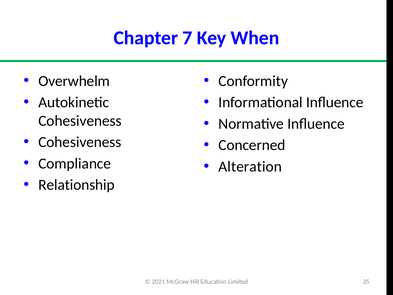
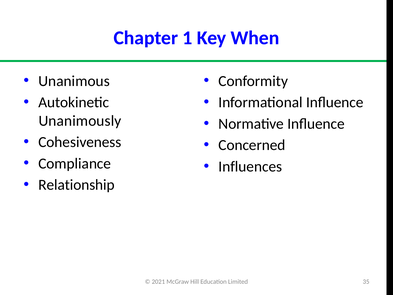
7: 7 -> 1
Overwhelm: Overwhelm -> Unanimous
Cohesiveness at (80, 121): Cohesiveness -> Unanimously
Alteration: Alteration -> Influences
